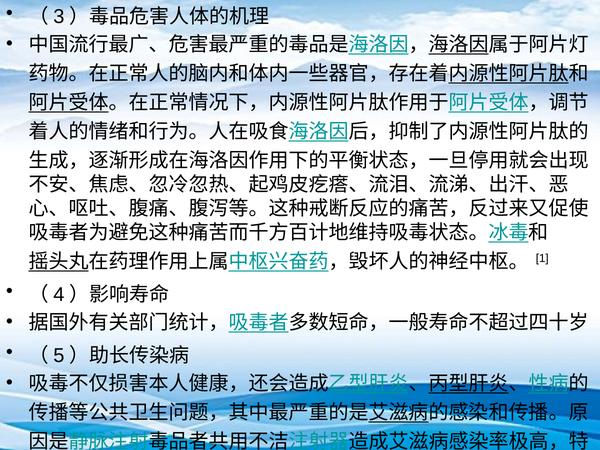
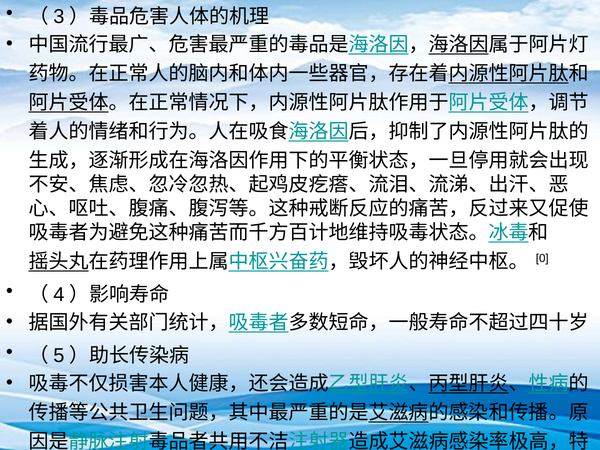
1: 1 -> 0
